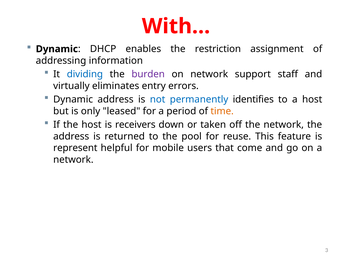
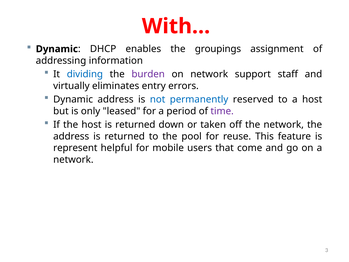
restriction: restriction -> groupings
identifies: identifies -> reserved
time colour: orange -> purple
host is receivers: receivers -> returned
